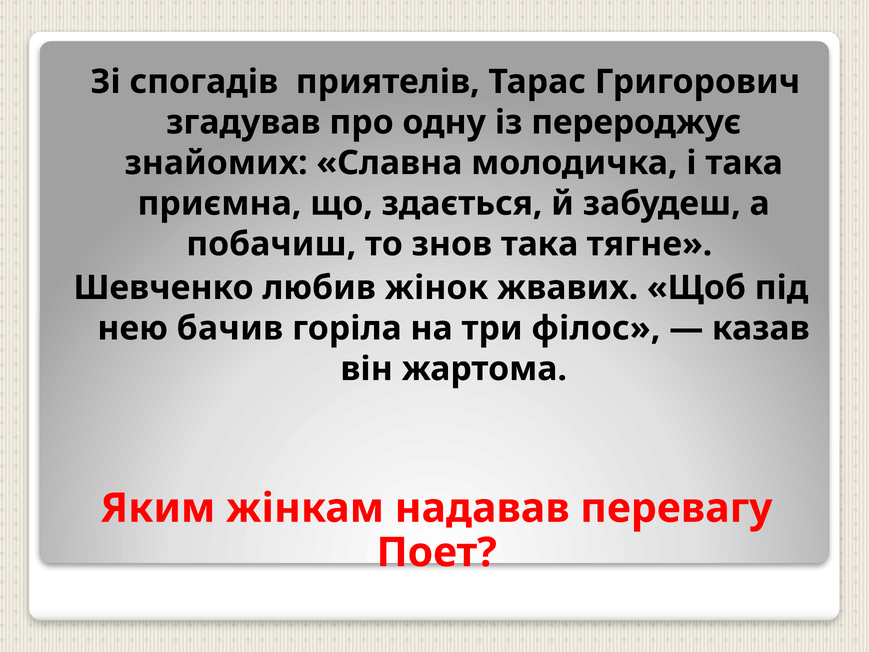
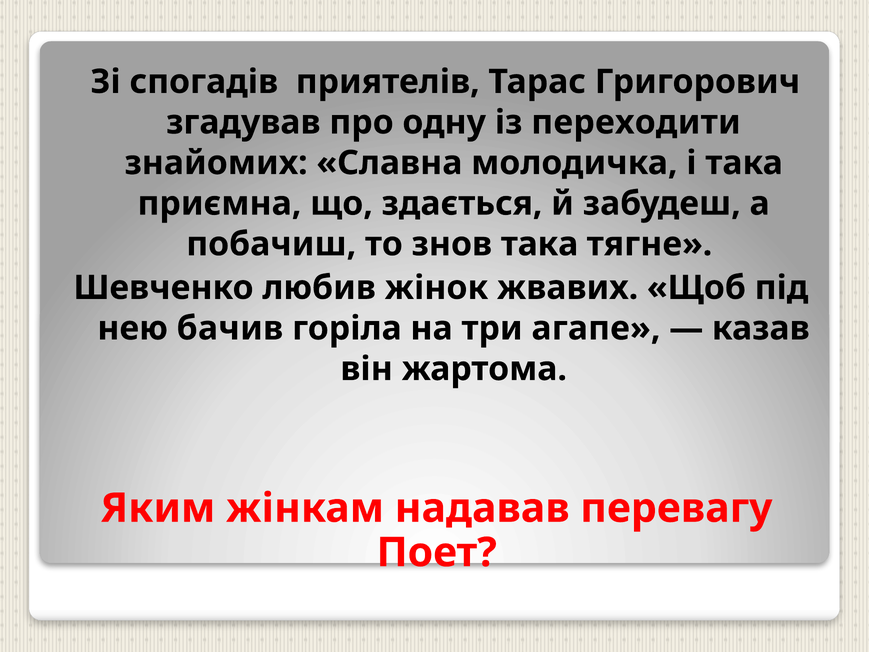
перероджує: перероджує -> переходити
філос: філос -> агапе
